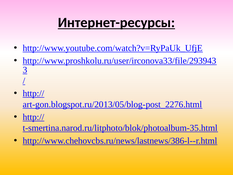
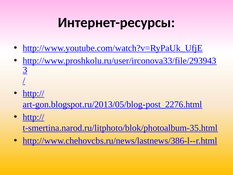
Интернет-ресурсы underline: present -> none
